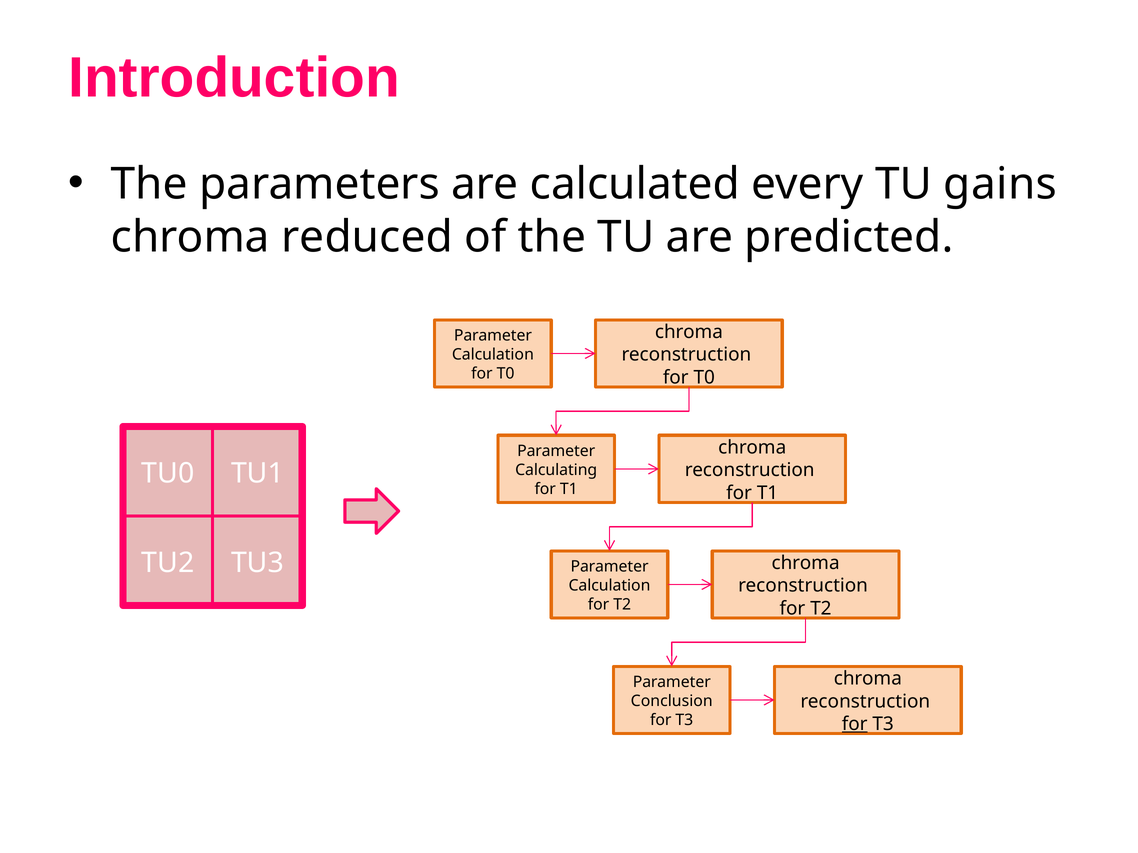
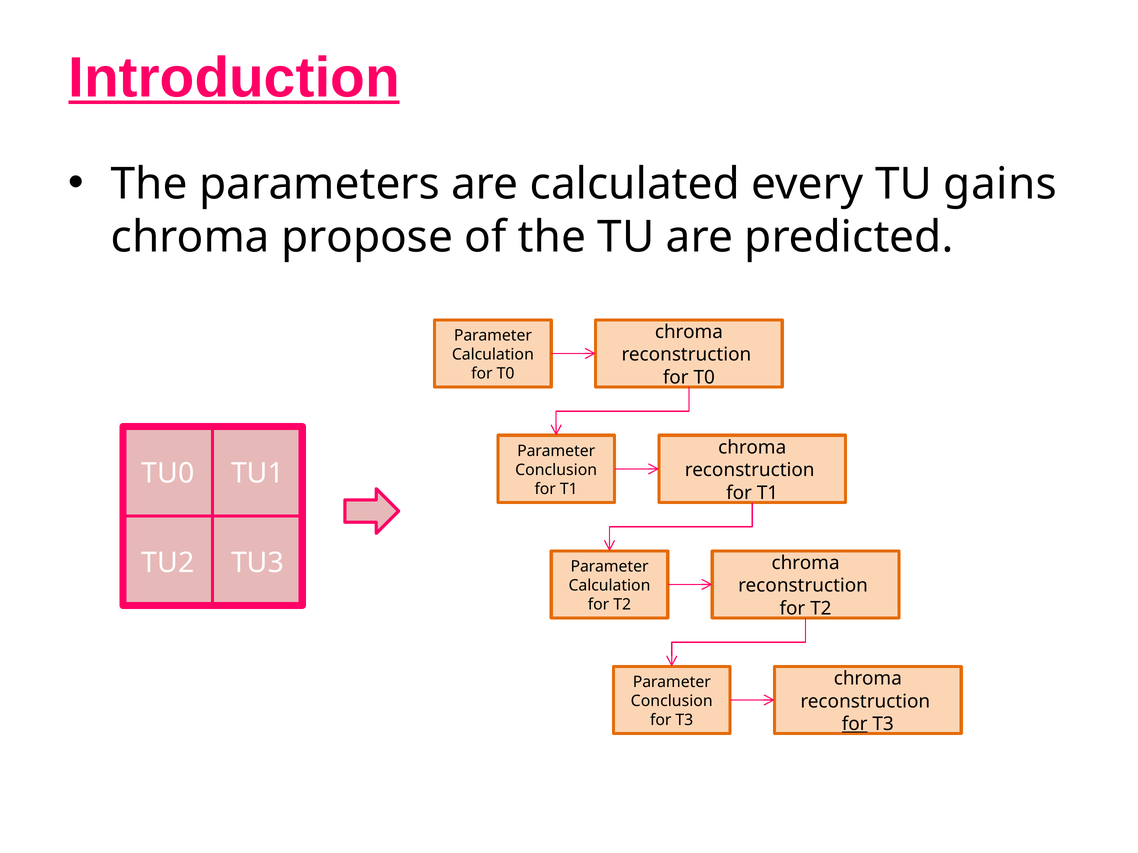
Introduction underline: none -> present
reduced: reduced -> propose
Calculating at (556, 470): Calculating -> Conclusion
